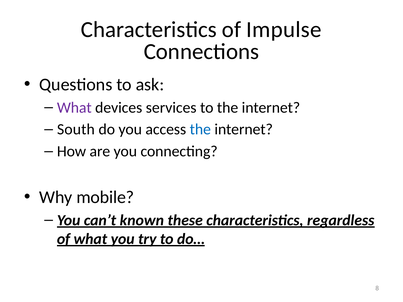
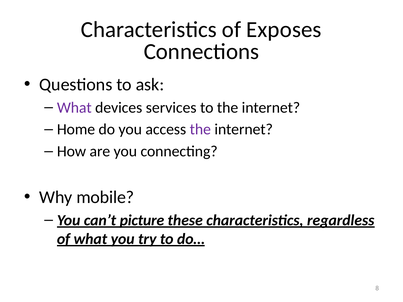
Impulse: Impulse -> Exposes
South: South -> Home
the at (200, 130) colour: blue -> purple
known: known -> picture
